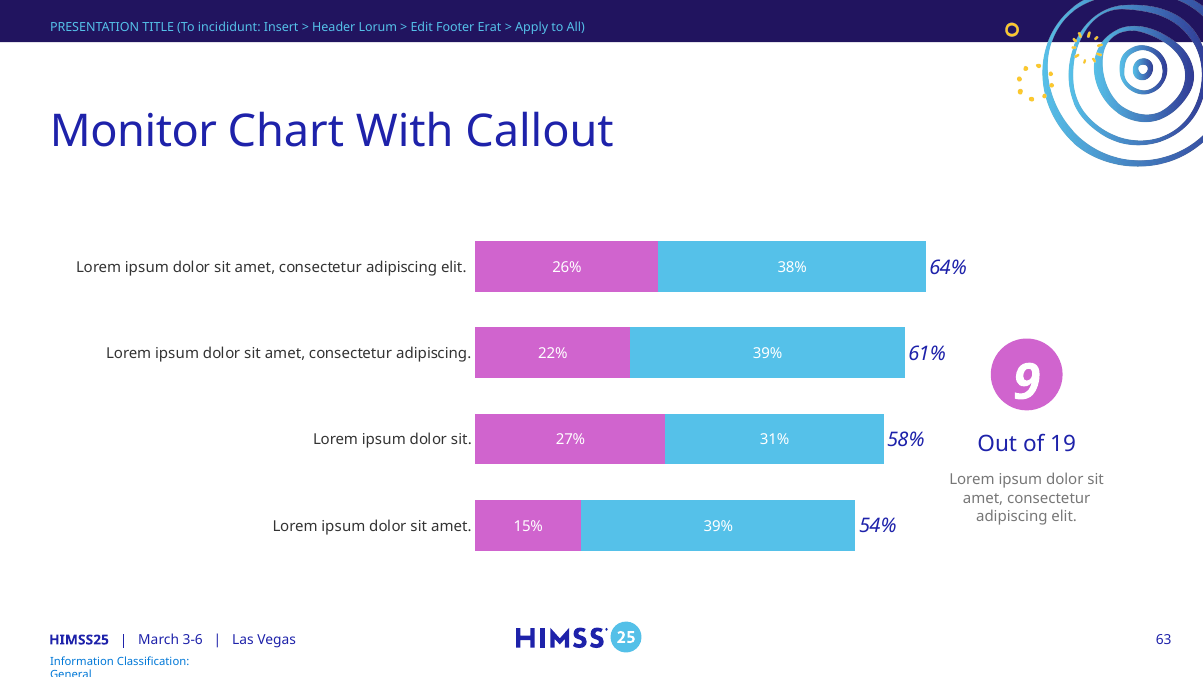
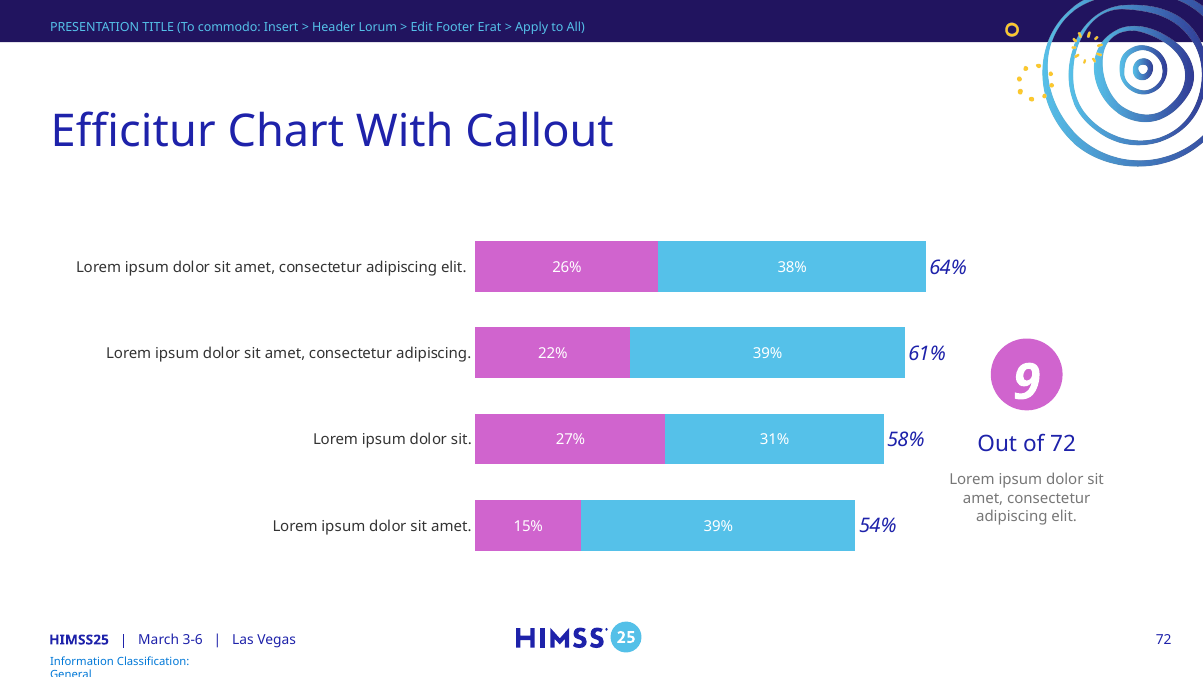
incididunt: incididunt -> commodo
Monitor: Monitor -> Efficitur
of 19: 19 -> 72
63 at (1164, 640): 63 -> 72
